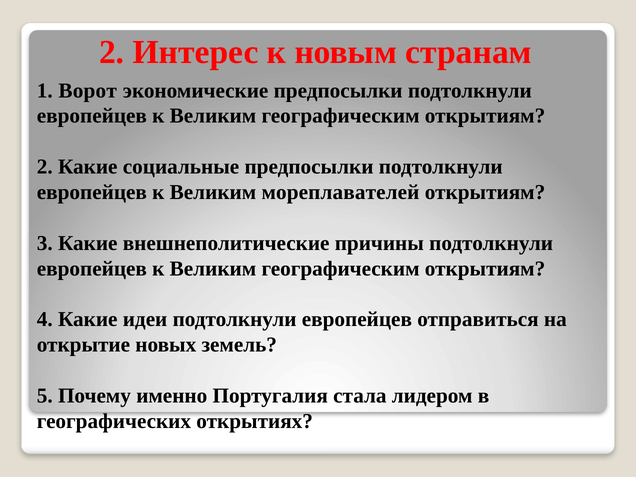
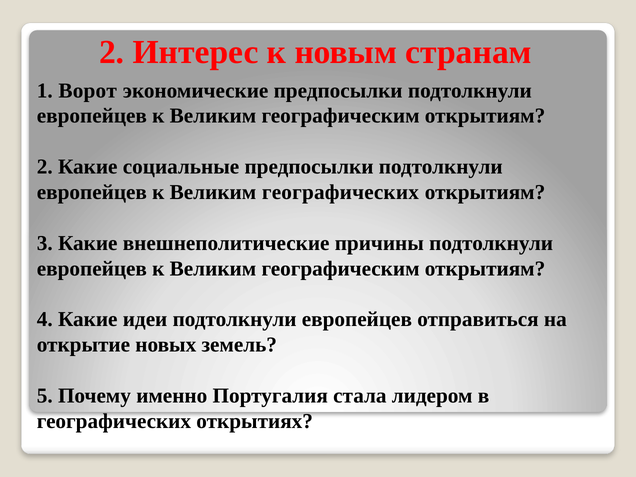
Великим мореплавателей: мореплавателей -> географических
